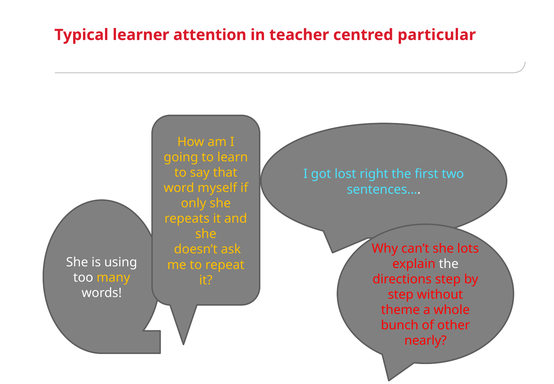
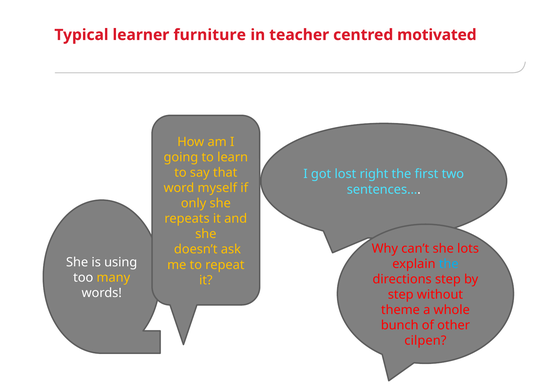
attention: attention -> furniture
particular: particular -> motivated
the at (449, 264) colour: white -> light blue
nearly: nearly -> cilpen
